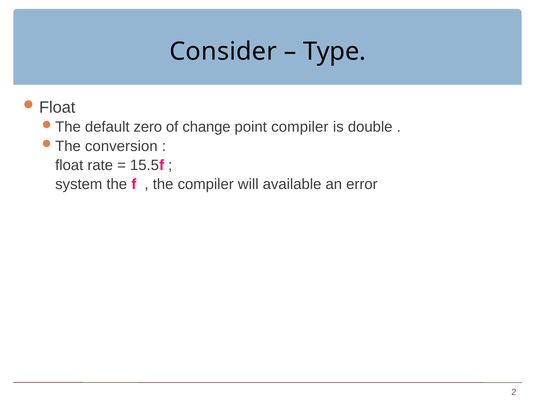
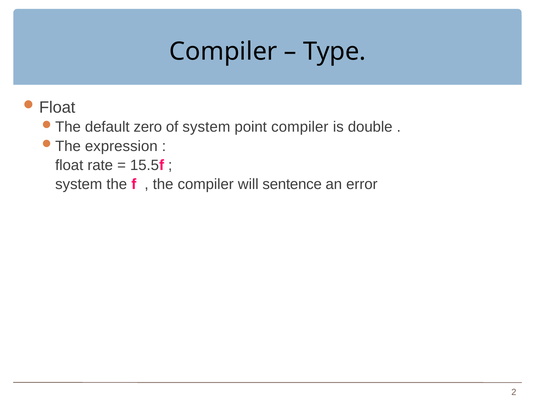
Consider at (223, 51): Consider -> Compiler
of change: change -> system
conversion: conversion -> expression
available: available -> sentence
